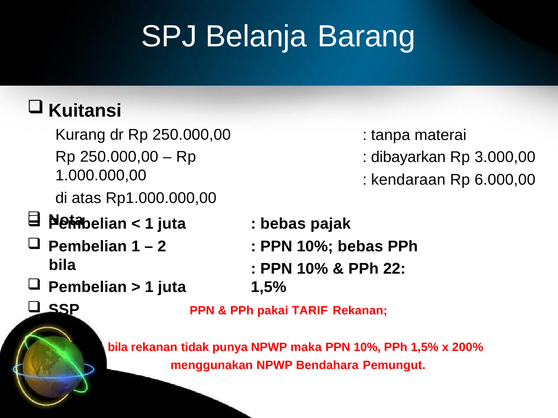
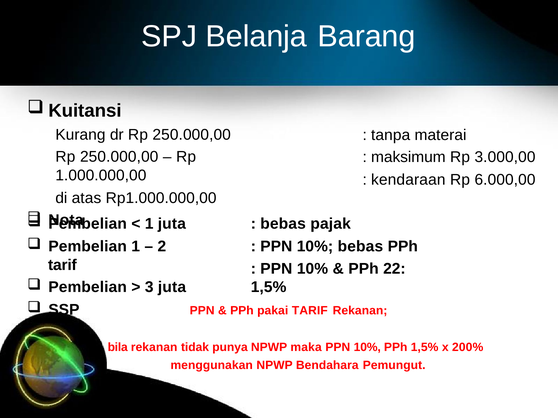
dibayarkan: dibayarkan -> maksimum
bila at (62, 265): bila -> tarif
1 at (149, 288): 1 -> 3
